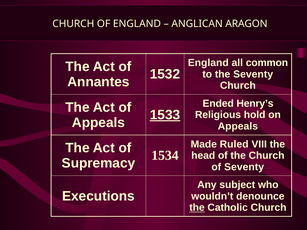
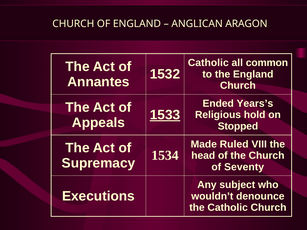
England at (208, 63): England -> Catholic
the Seventy: Seventy -> England
Henry’s: Henry’s -> Years’s
Appeals at (238, 126): Appeals -> Stopped
the at (197, 208) underline: present -> none
